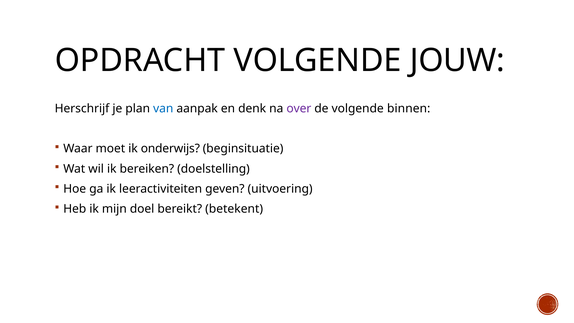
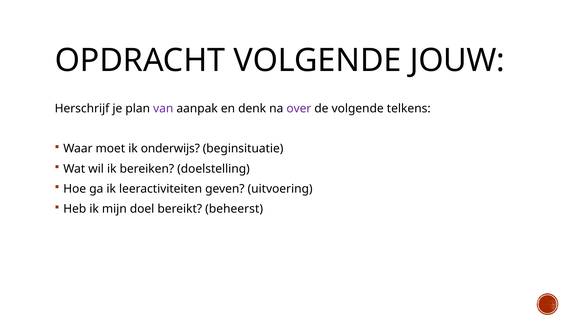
van colour: blue -> purple
binnen: binnen -> telkens
betekent: betekent -> beheerst
